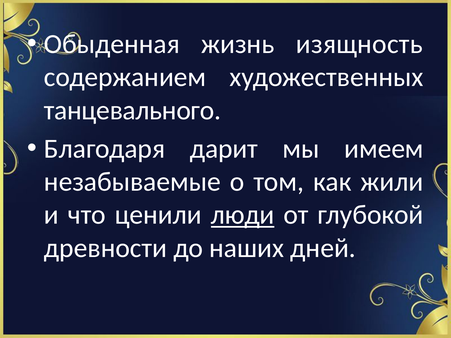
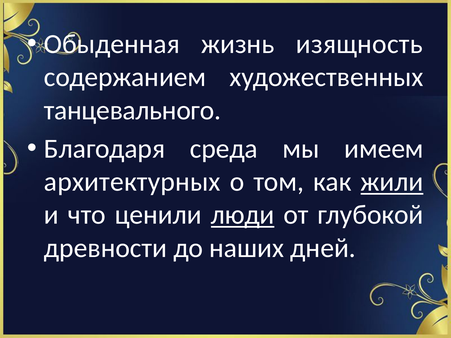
дарит: дарит -> среда
незабываемые: незабываемые -> архитектурных
жили underline: none -> present
